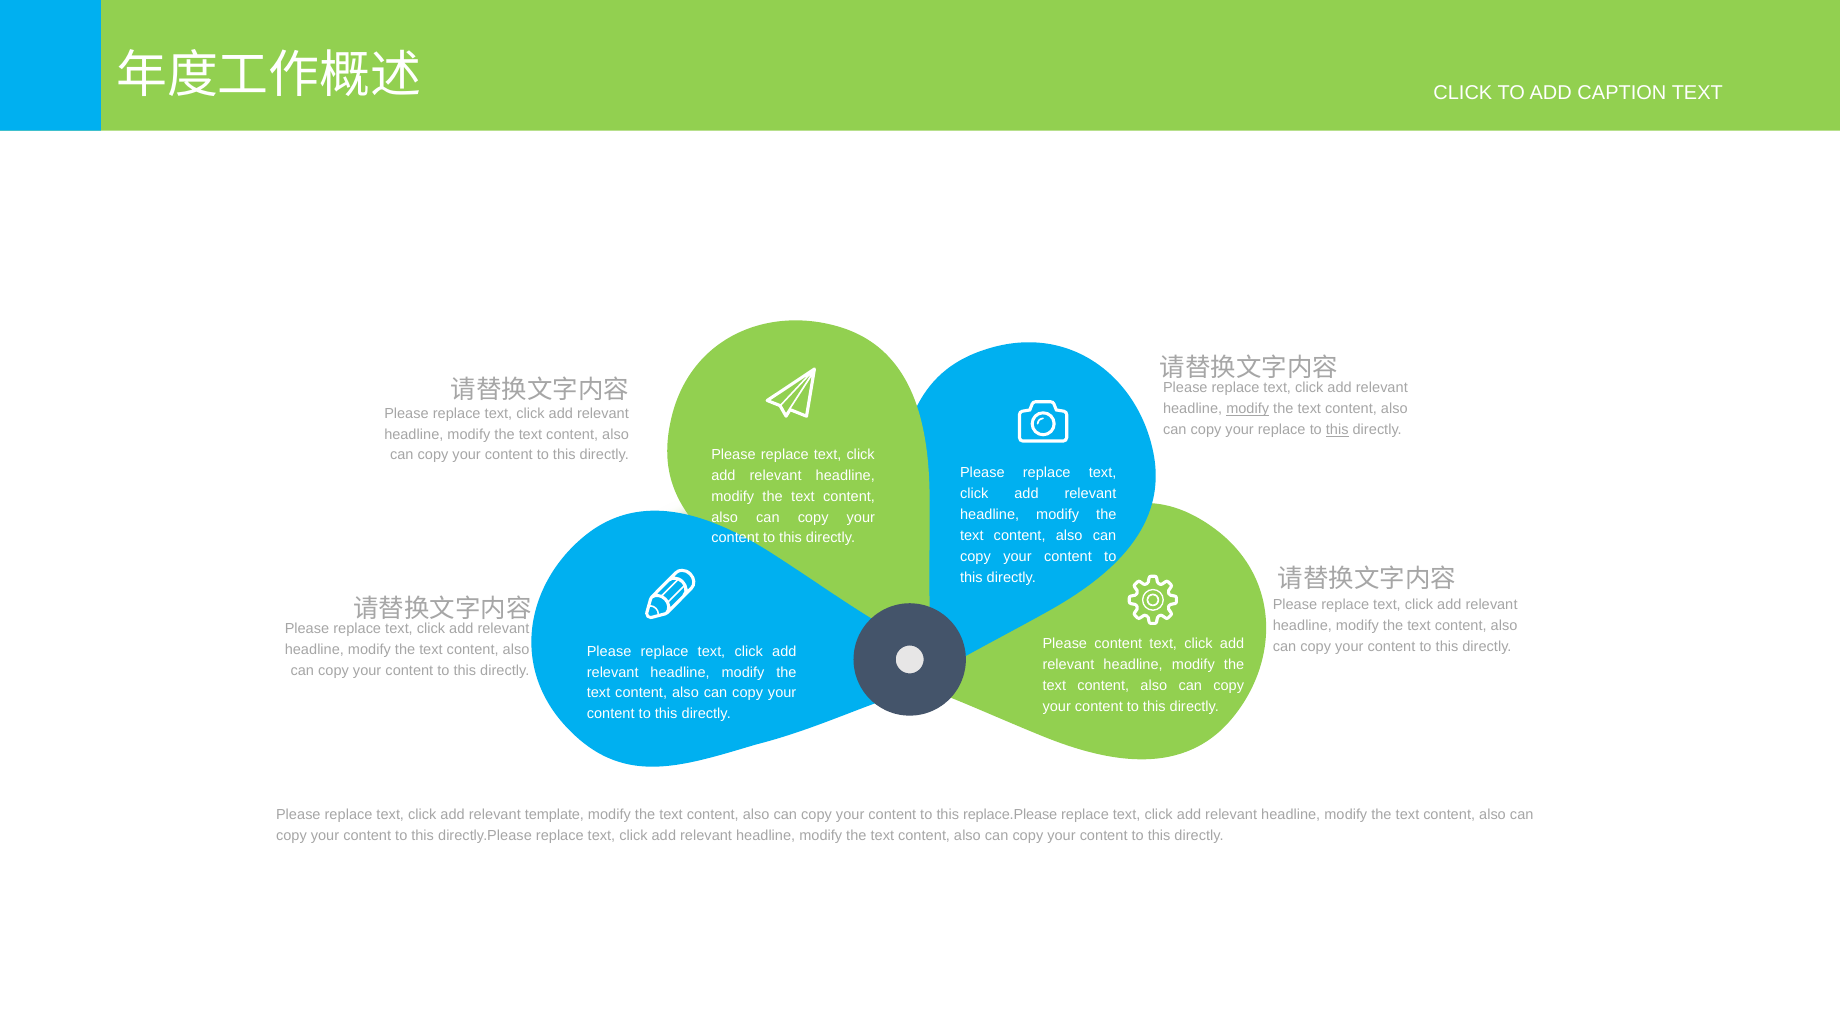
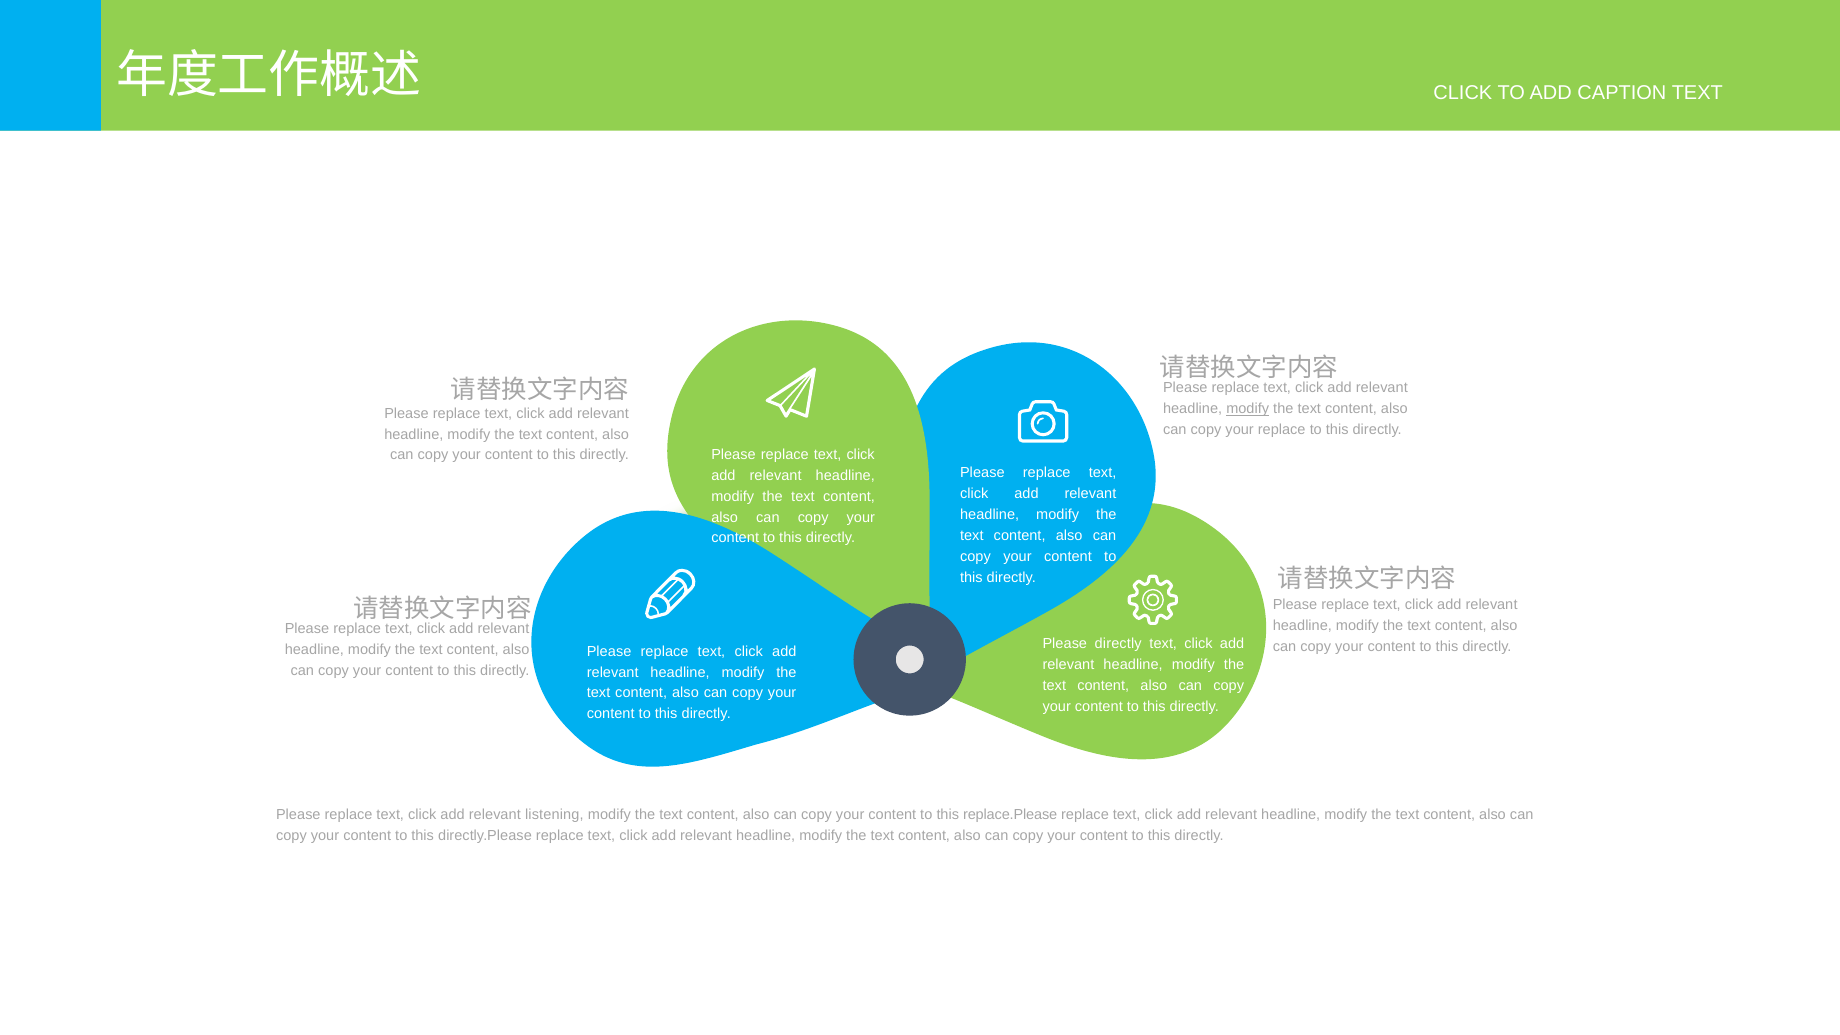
this at (1337, 430) underline: present -> none
Please content: content -> directly
template: template -> listening
